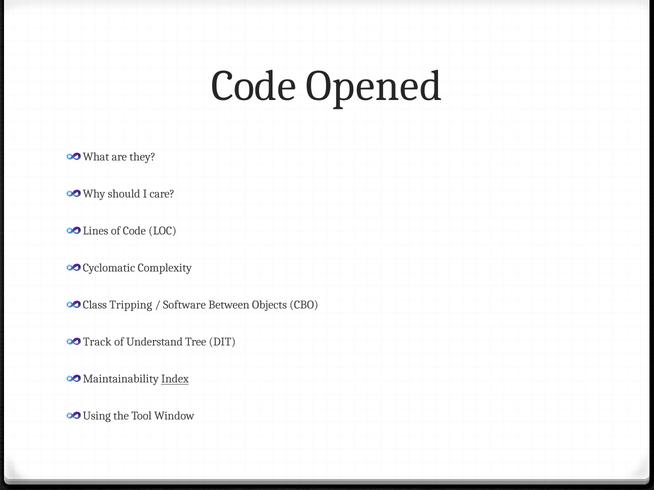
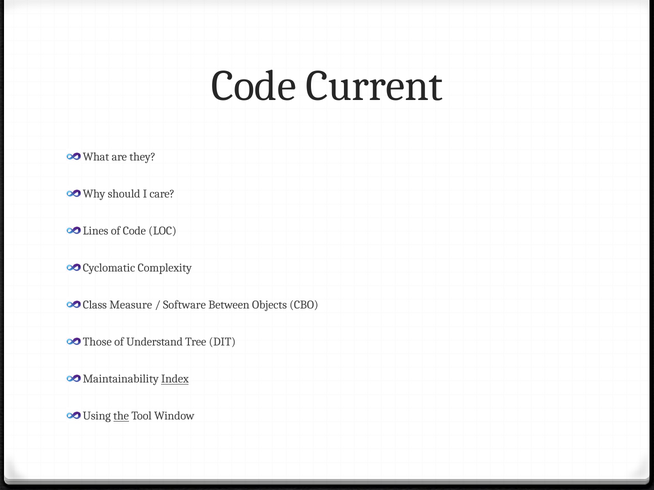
Opened: Opened -> Current
Tripping: Tripping -> Measure
Track: Track -> Those
the underline: none -> present
